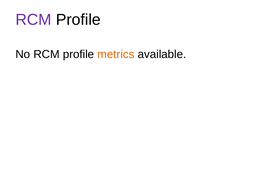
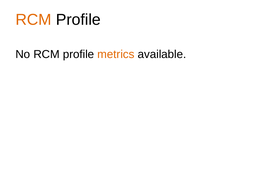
RCM at (34, 20) colour: purple -> orange
